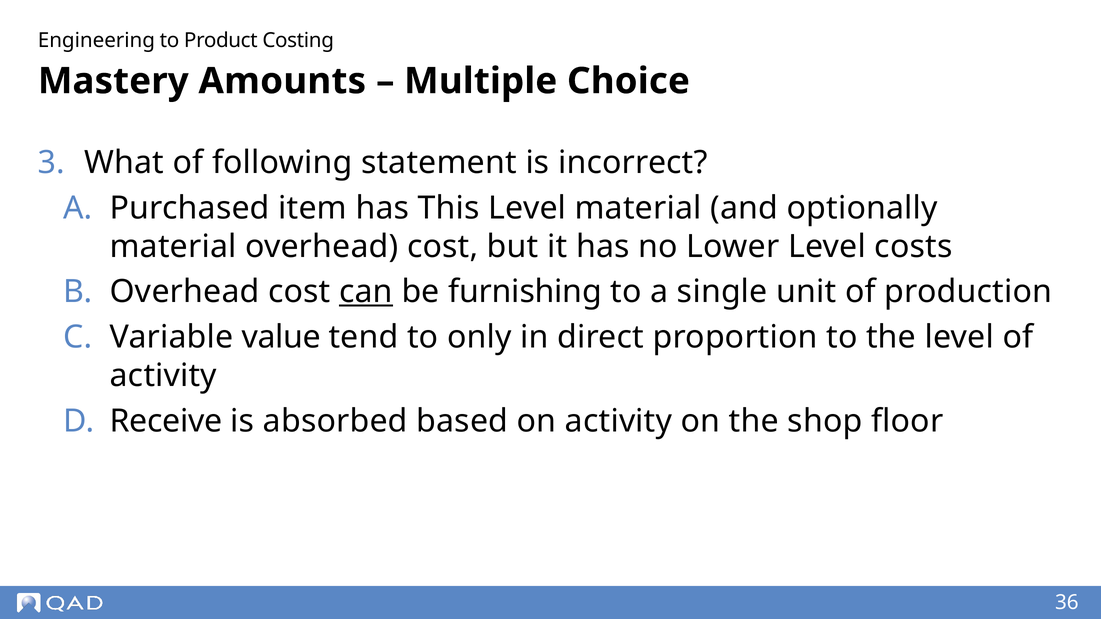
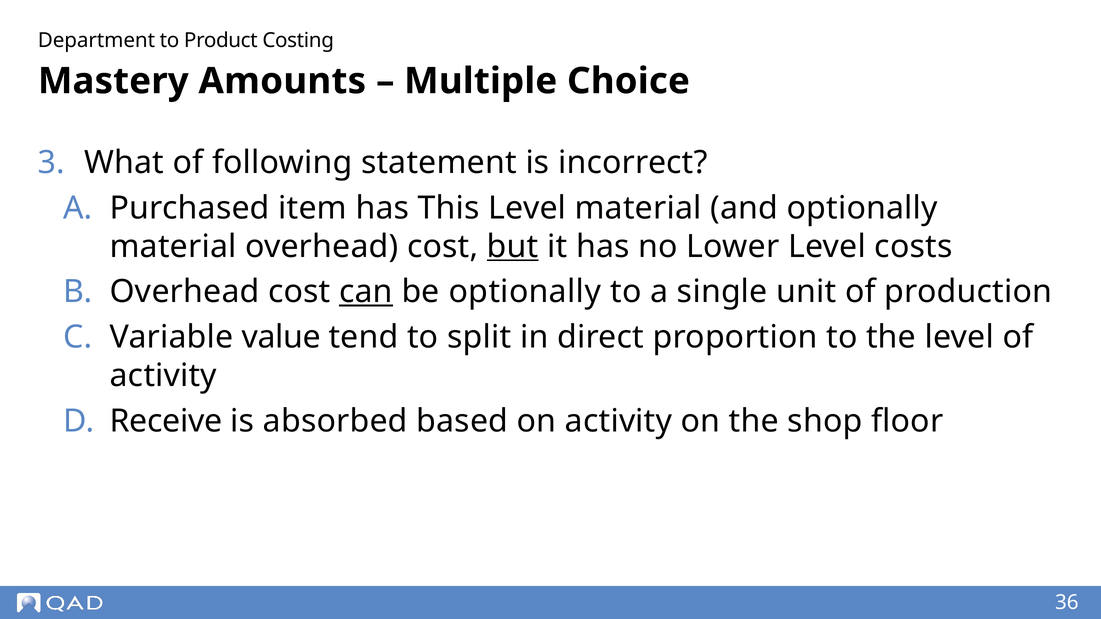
Engineering: Engineering -> Department
but underline: none -> present
be furnishing: furnishing -> optionally
only: only -> split
